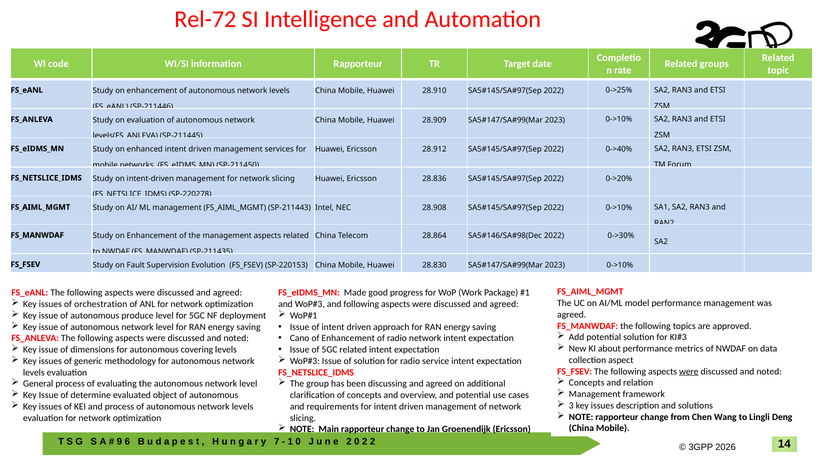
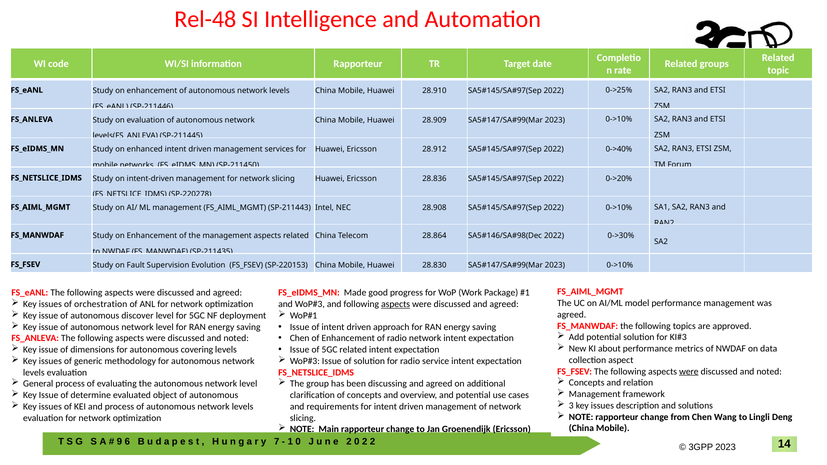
Rel-72: Rel-72 -> Rel-48
aspects at (396, 304) underline: none -> present
produce: produce -> discover
Cano at (300, 338): Cano -> Chen
2026 at (726, 448): 2026 -> 2023
